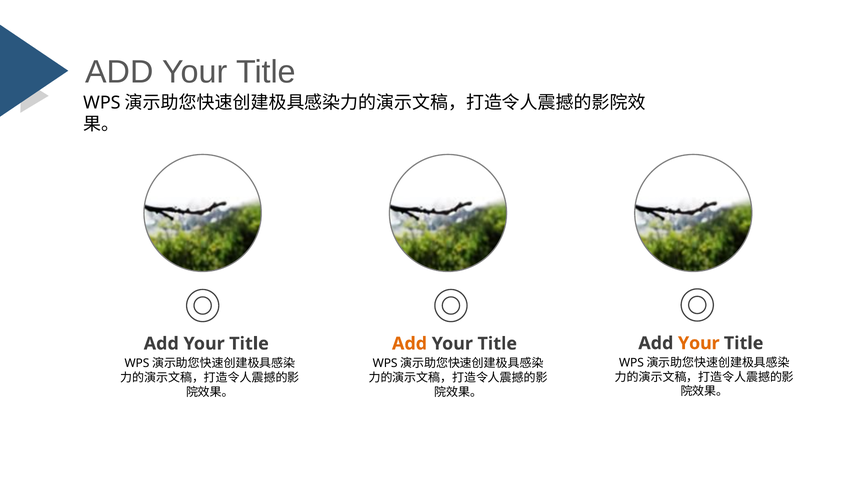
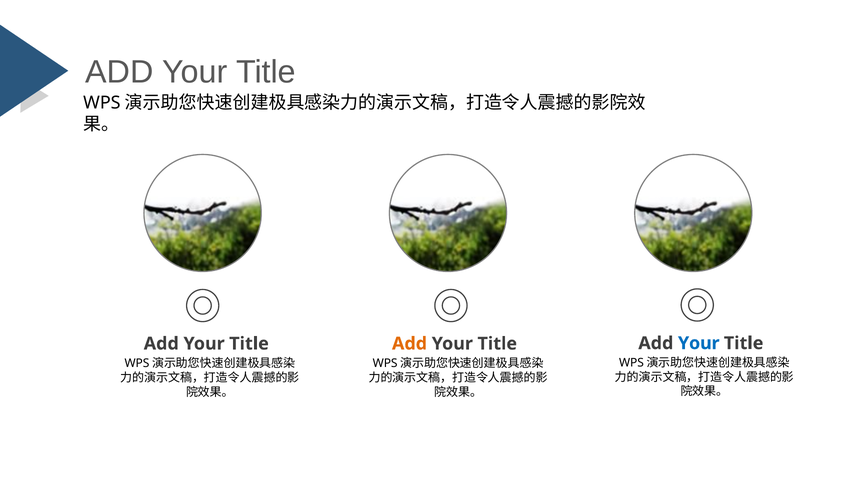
Your at (699, 343) colour: orange -> blue
